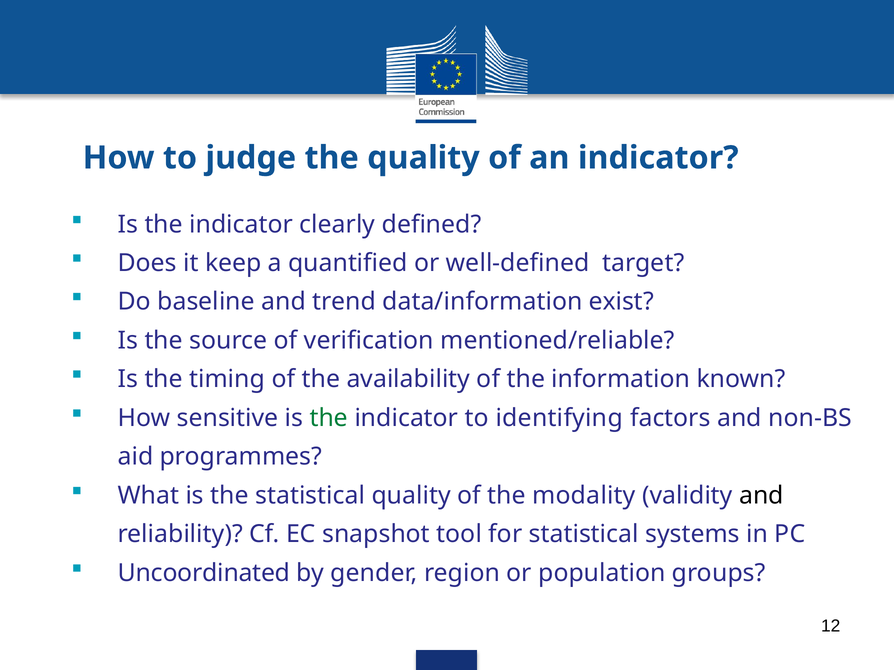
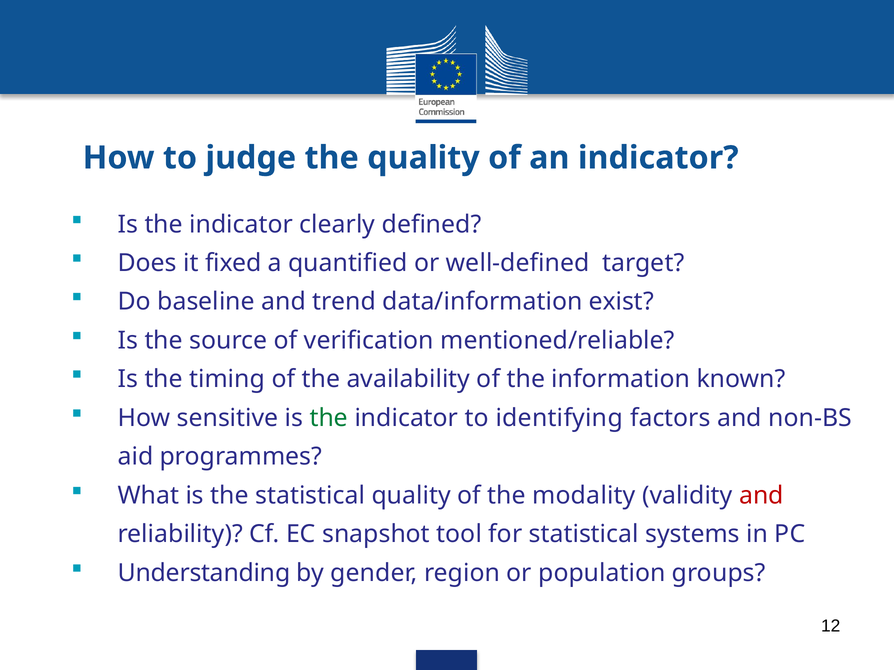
keep: keep -> fixed
and at (761, 496) colour: black -> red
Uncoordinated: Uncoordinated -> Understanding
